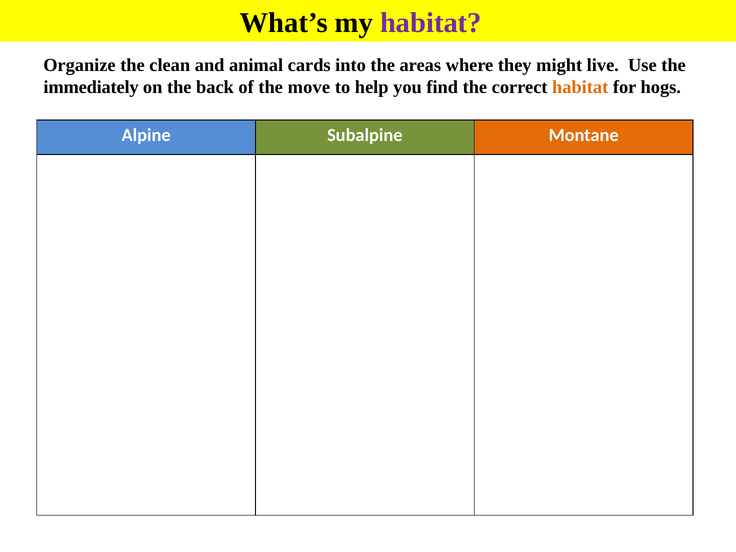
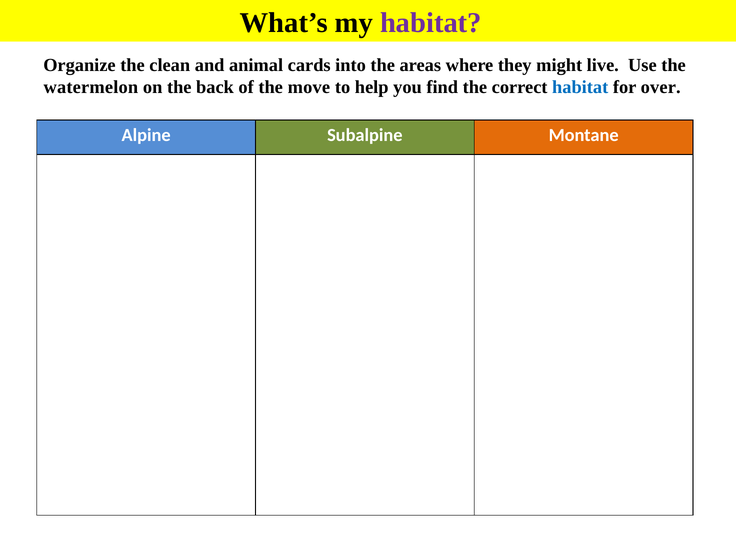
immediately: immediately -> watermelon
habitat at (580, 87) colour: orange -> blue
hogs: hogs -> over
